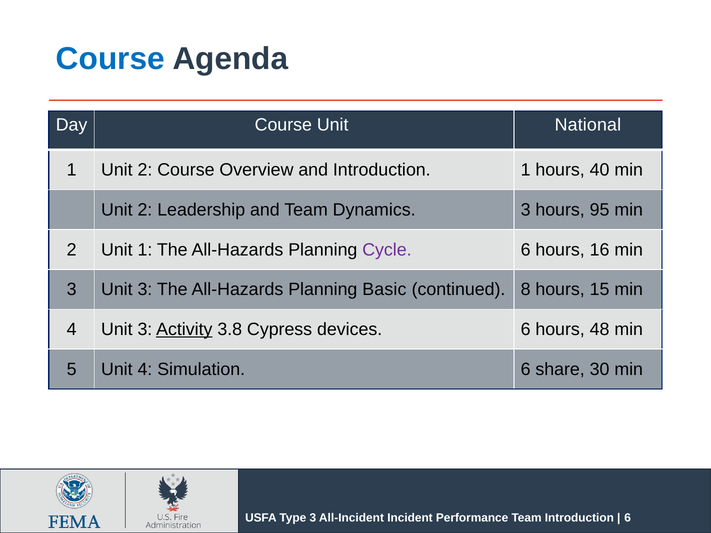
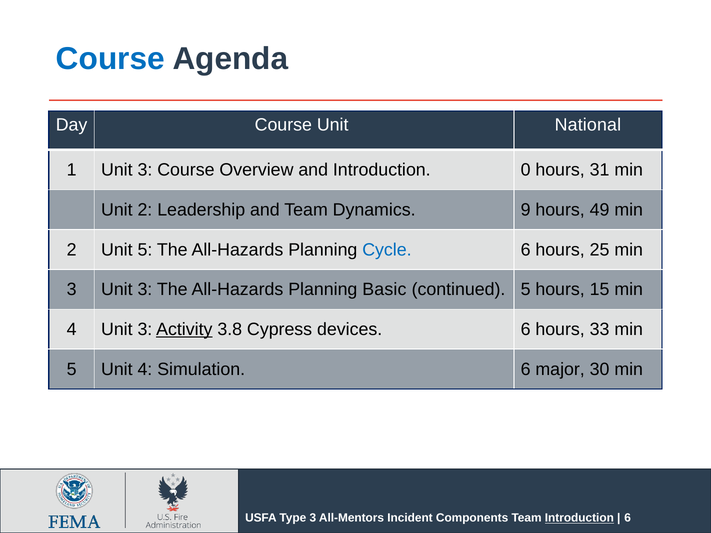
1 Unit 2: 2 -> 3
Introduction 1: 1 -> 0
40: 40 -> 31
Dynamics 3: 3 -> 9
95: 95 -> 49
Unit 1: 1 -> 5
Cycle colour: purple -> blue
16: 16 -> 25
continued 8: 8 -> 5
48: 48 -> 33
share: share -> major
All-Incident: All-Incident -> All-Mentors
Performance: Performance -> Components
Introduction at (579, 518) underline: none -> present
